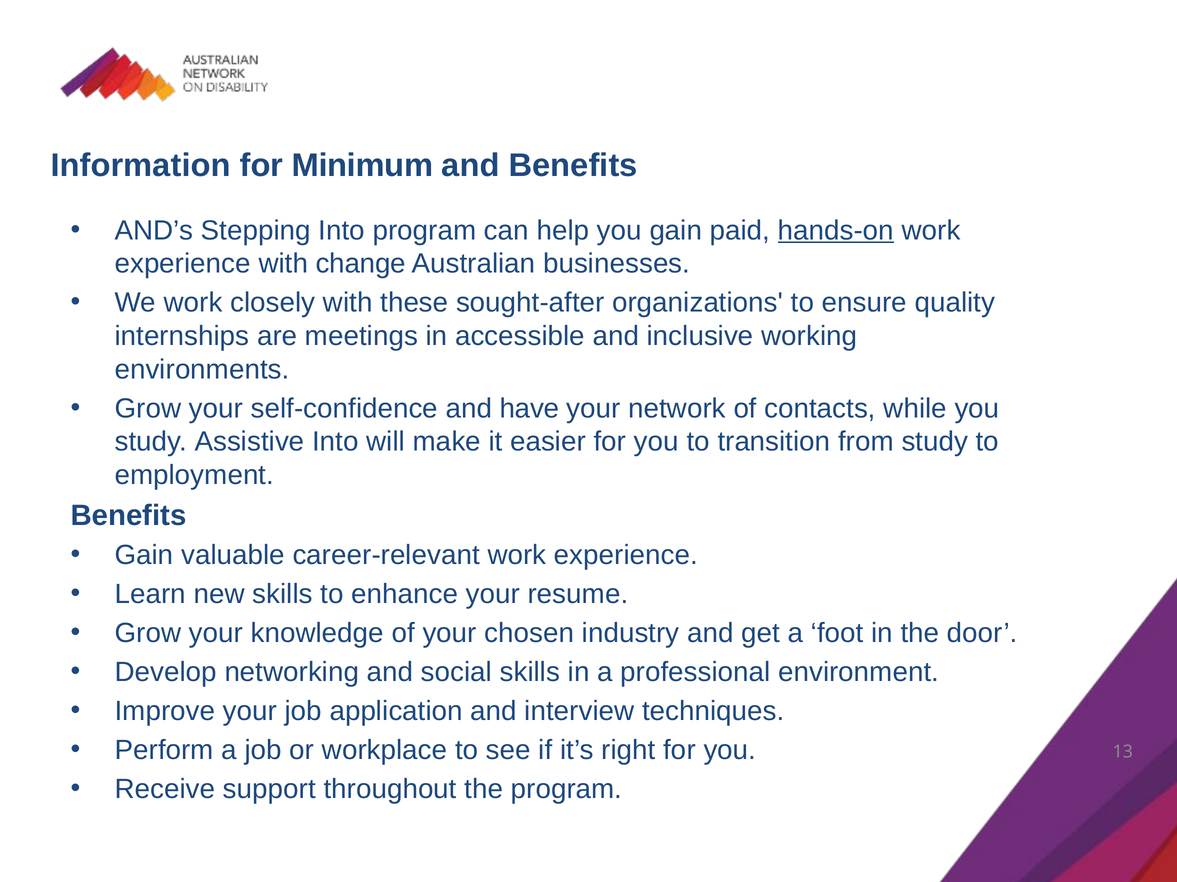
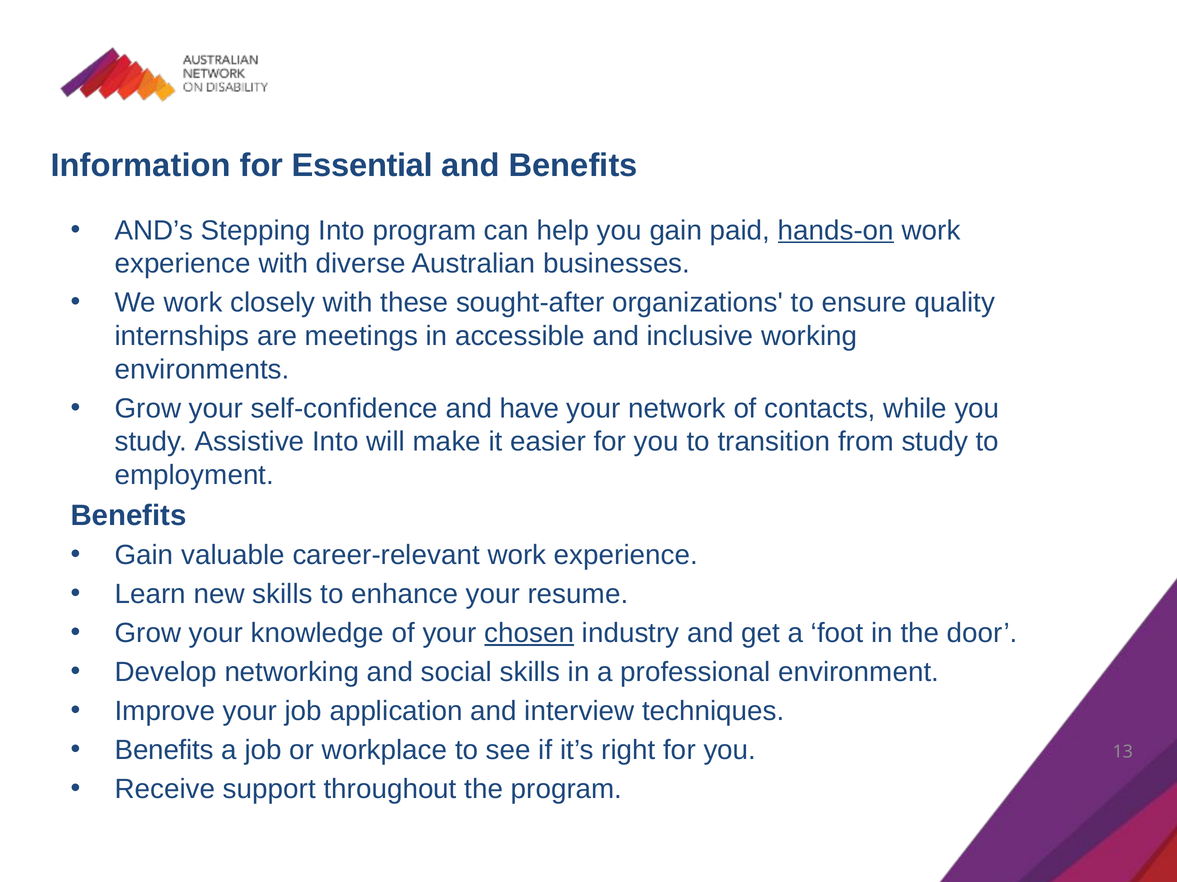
Minimum: Minimum -> Essential
change: change -> diverse
chosen underline: none -> present
Perform at (164, 751): Perform -> Benefits
